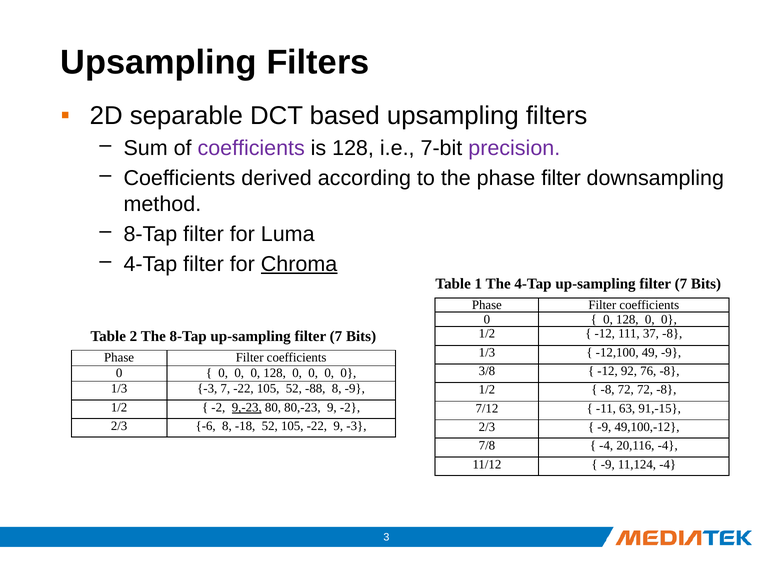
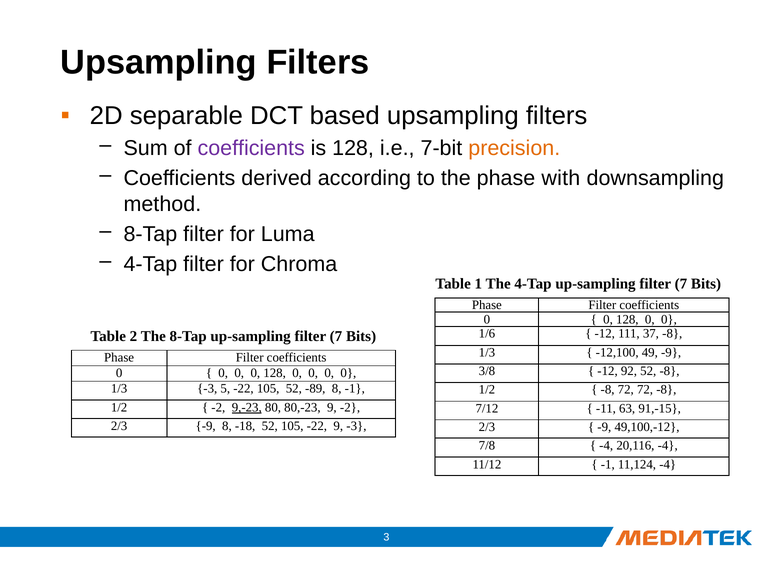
precision colour: purple -> orange
the phase filter: filter -> with
Chroma underline: present -> none
1/2 at (487, 334): 1/2 -> 1/6
92 76: 76 -> 52
-3 7: 7 -> 5
-88: -88 -> -89
8 -9: -9 -> -1
2/3 -6: -6 -> -9
-9 at (608, 465): -9 -> -1
